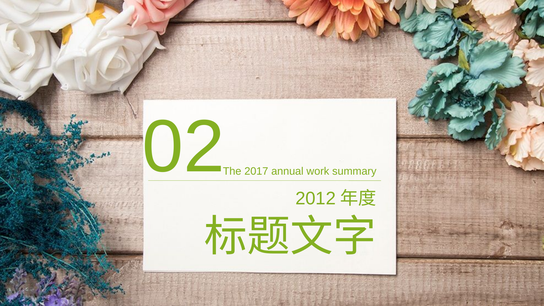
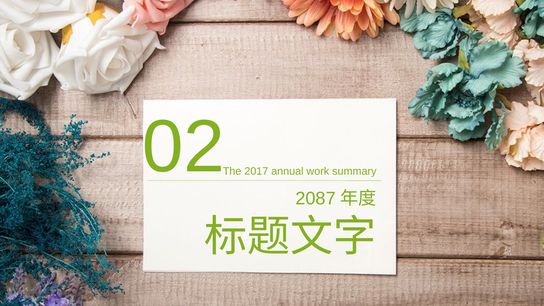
2012: 2012 -> 2087
